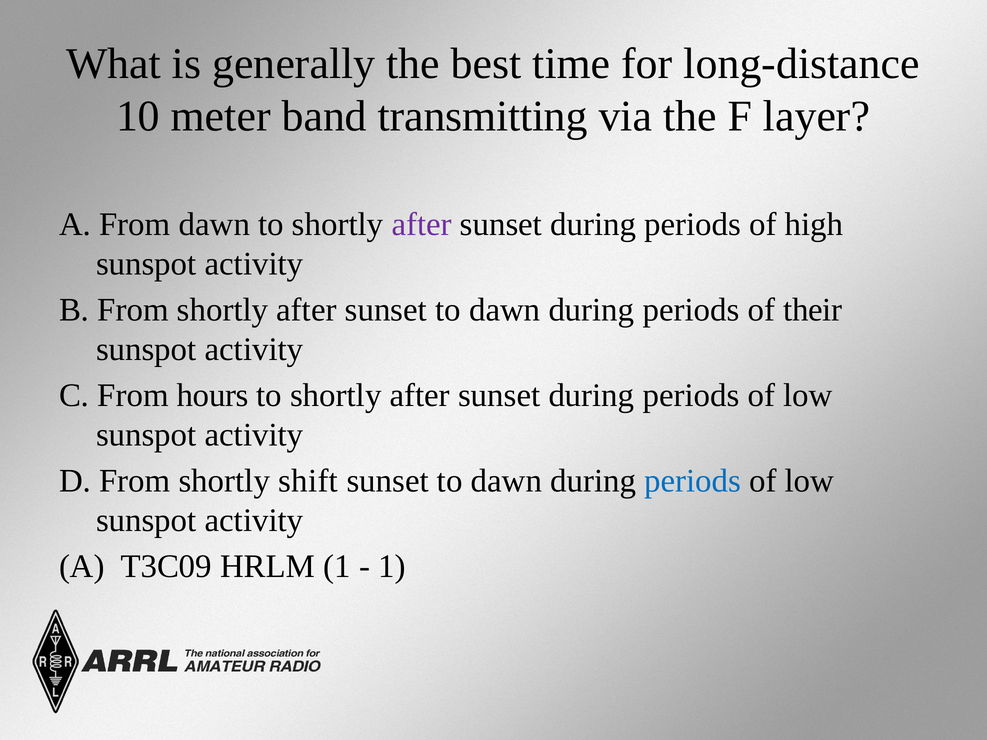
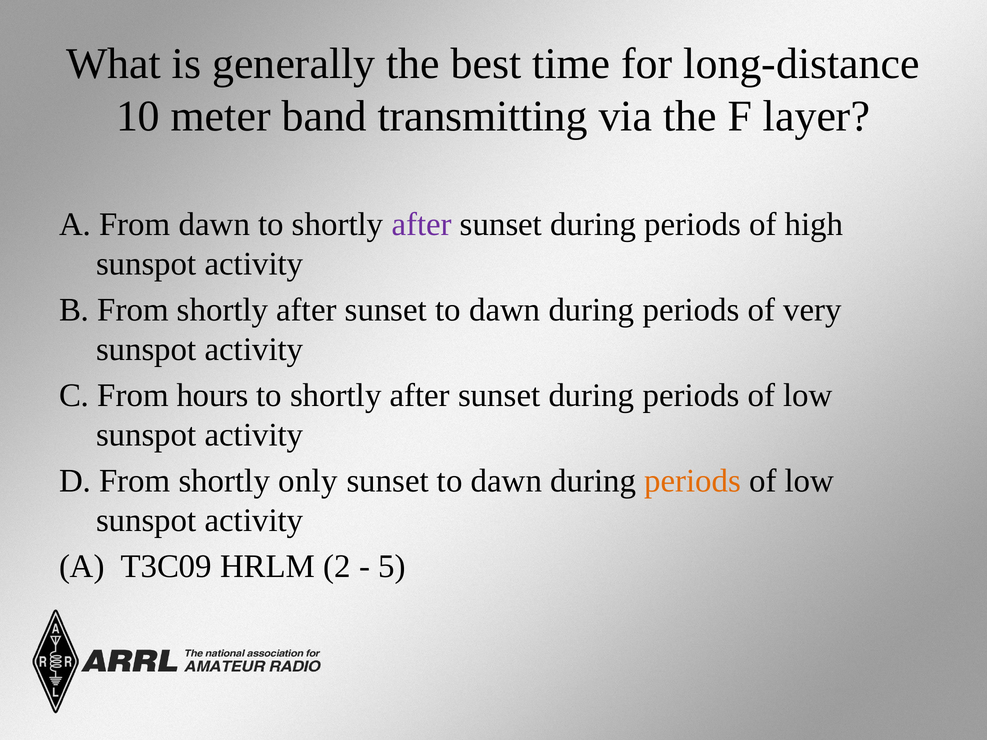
their: their -> very
shift: shift -> only
periods at (693, 481) colour: blue -> orange
HRLM 1: 1 -> 2
1 at (392, 566): 1 -> 5
